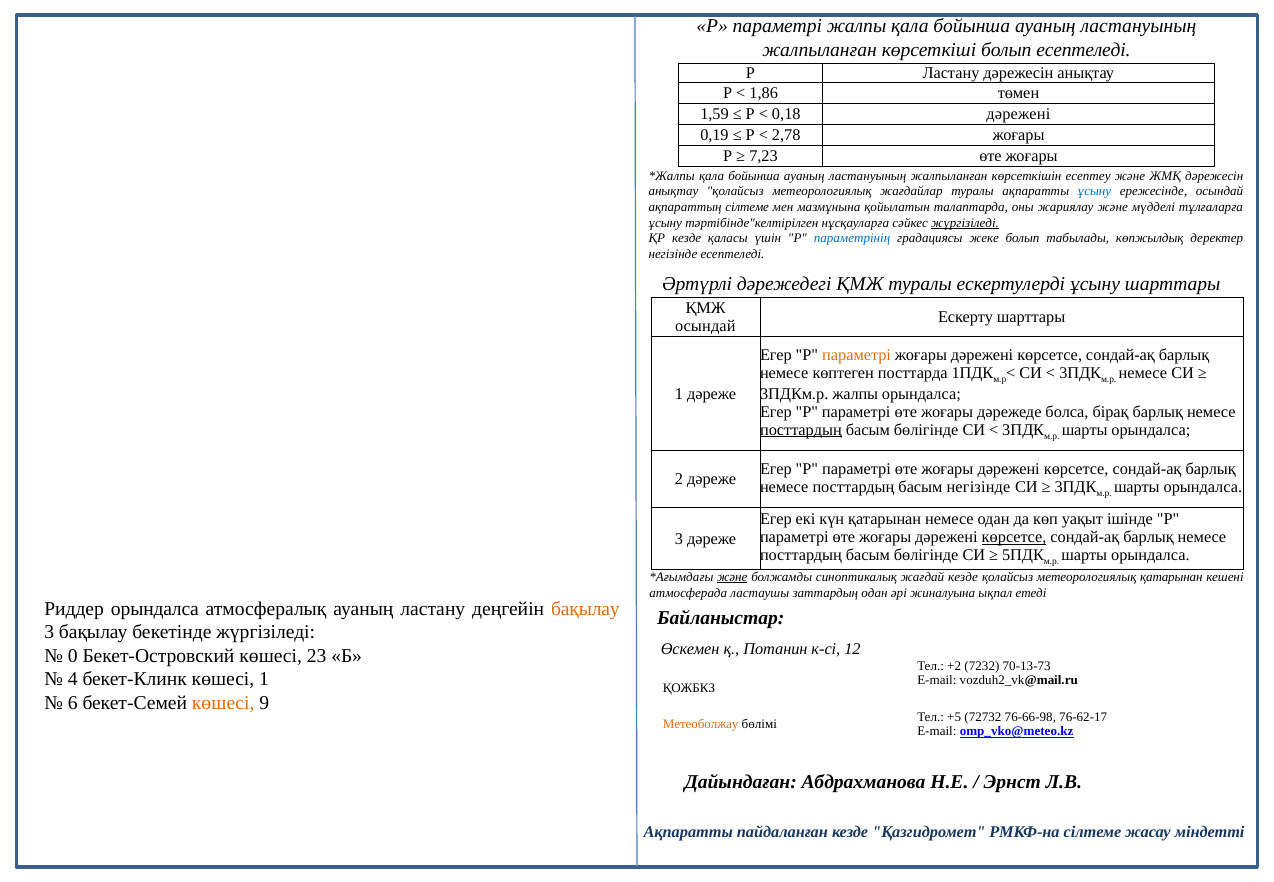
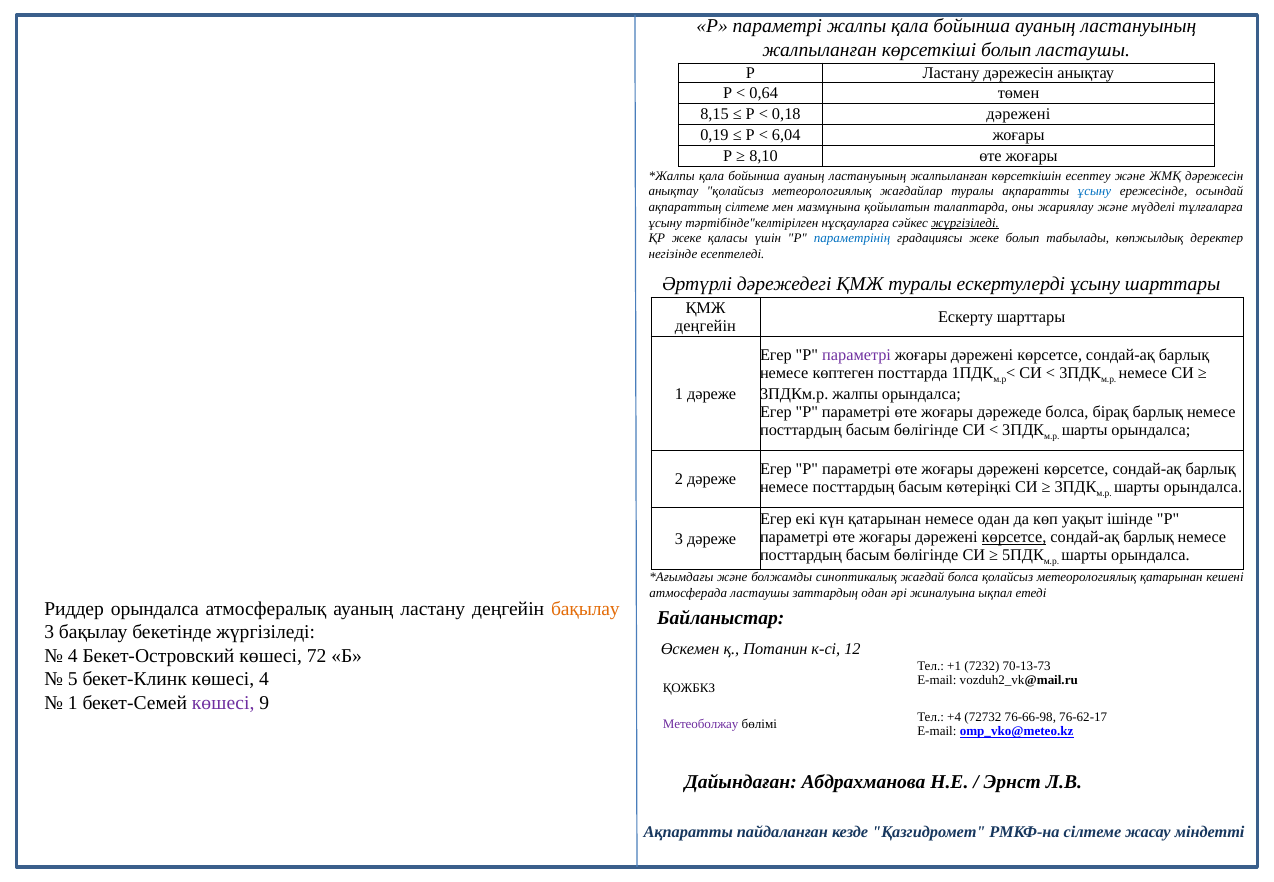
болып есептеледі: есептеледі -> ластаушы
1,86: 1,86 -> 0,64
1,59: 1,59 -> 8,15
2,78: 2,78 -> 6,04
7,23: 7,23 -> 8,10
ҚР кезде: кезде -> жеке
осындай at (705, 326): осындай -> деңгейін
параметрі at (857, 355) colour: orange -> purple
посттардың at (801, 430) underline: present -> none
басым негізінде: негізінде -> көтеріңкі
және at (732, 577) underline: present -> none
жағдай кезде: кезде -> болса
0 at (73, 656): 0 -> 4
23: 23 -> 72
+2: +2 -> +1
4: 4 -> 5
көшесі 1: 1 -> 4
6 at (73, 703): 6 -> 1
көшесі at (223, 703) colour: orange -> purple
+5: +5 -> +4
Метеоболжау colour: orange -> purple
